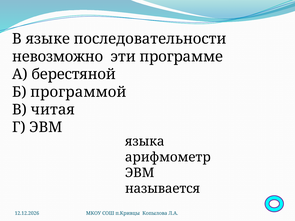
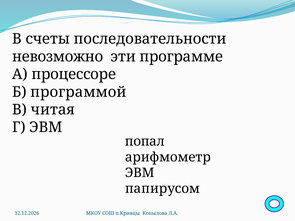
языке: языке -> счеты
берестяной: берестяной -> процессоре
языка: языка -> попал
называется: называется -> папирусом
